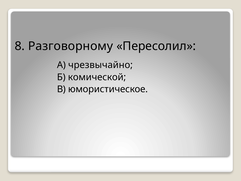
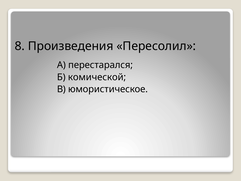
Разговорному: Разговорному -> Произведения
чрезвычайно: чрезвычайно -> перестарался
